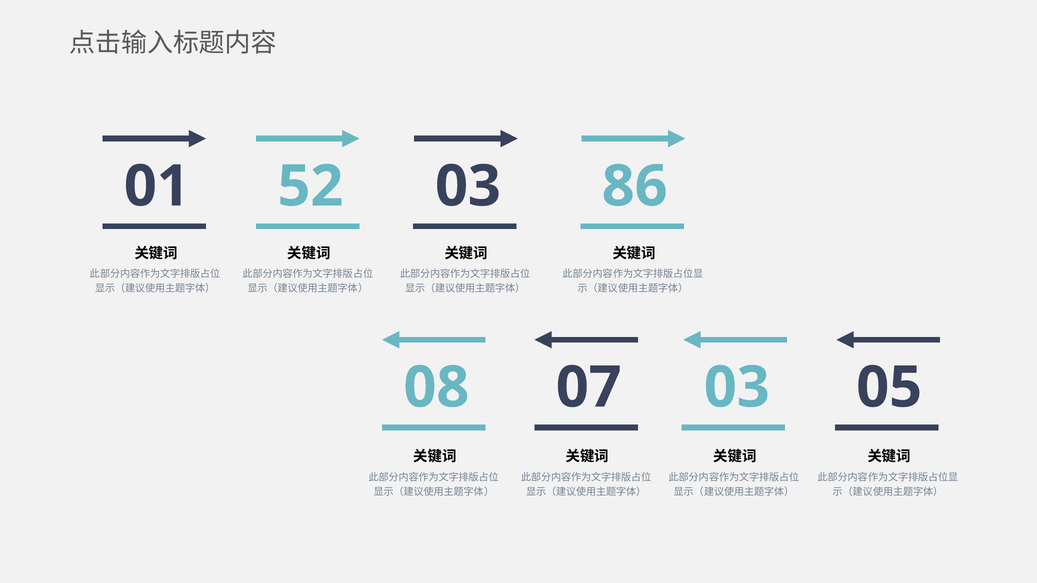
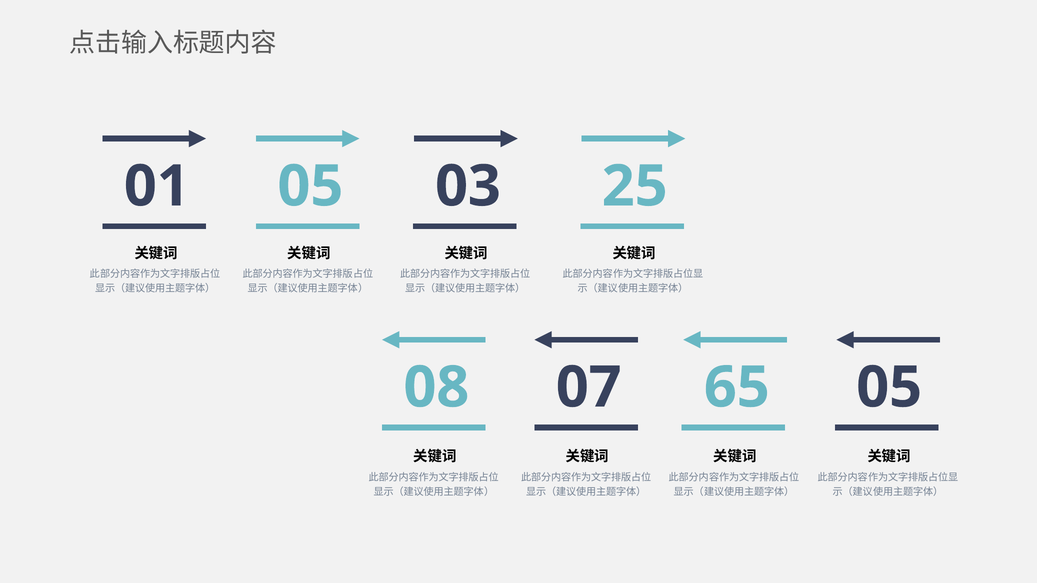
01 52: 52 -> 05
86: 86 -> 25
07 03: 03 -> 65
